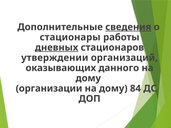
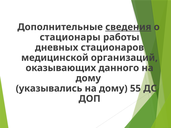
дневных underline: present -> none
утверждении: утверждении -> медицинской
организации: организации -> указывались
84: 84 -> 55
